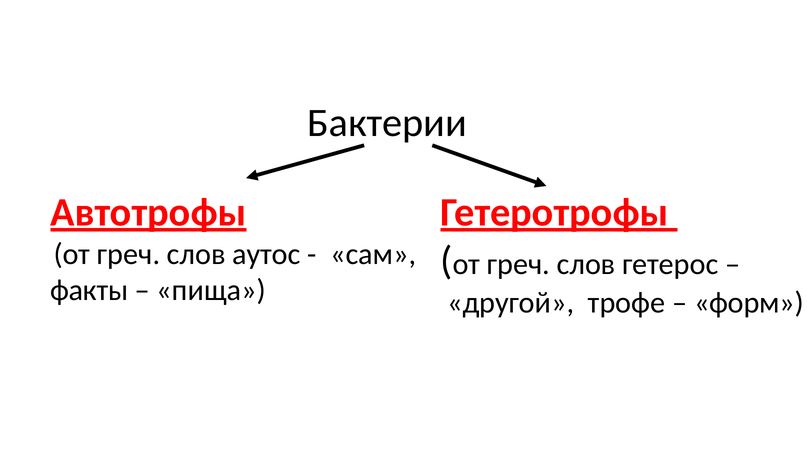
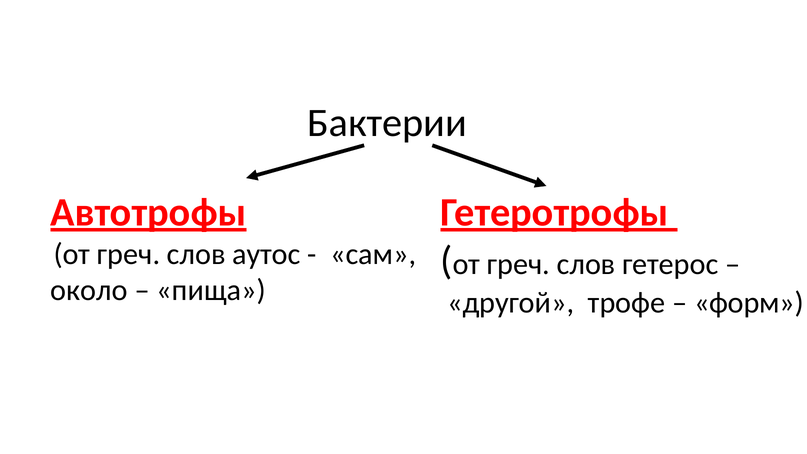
факты: факты -> около
